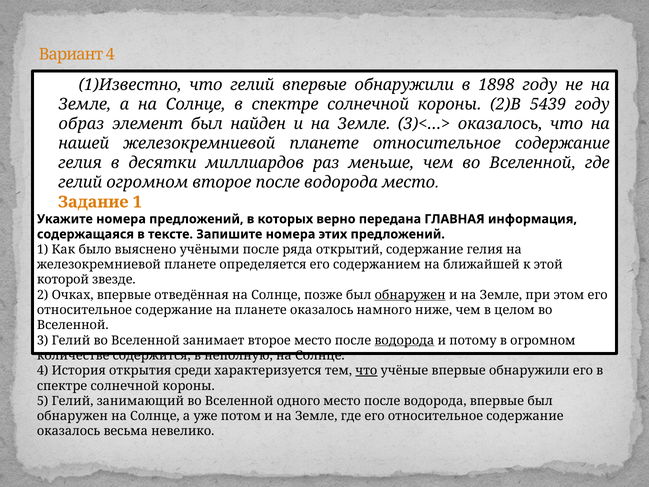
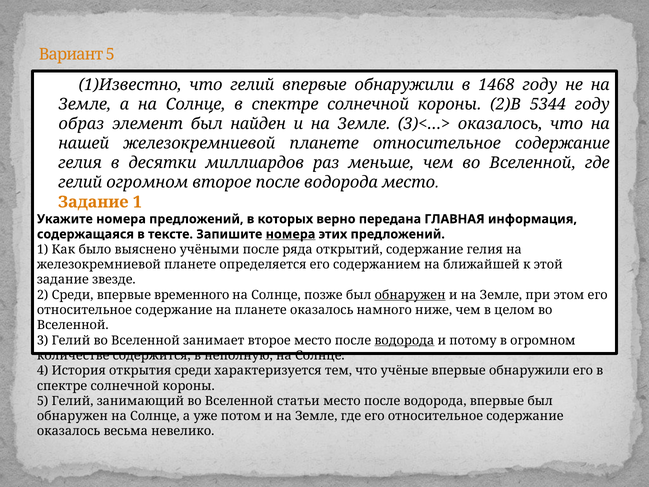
Вариант 4: 4 -> 5
1898: 1898 -> 1468
5439: 5439 -> 5344
номера at (290, 234) underline: none -> present
которой at (63, 280): которой -> задание
2 Очках: Очках -> Среди
отведённая: отведённая -> временного
что at (366, 370) underline: present -> none
одного: одного -> статьи
